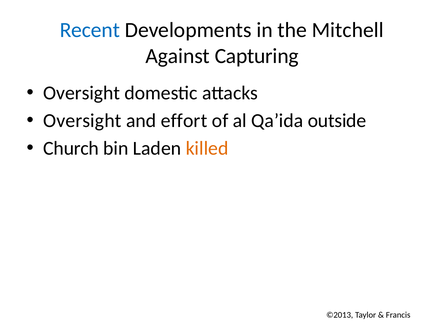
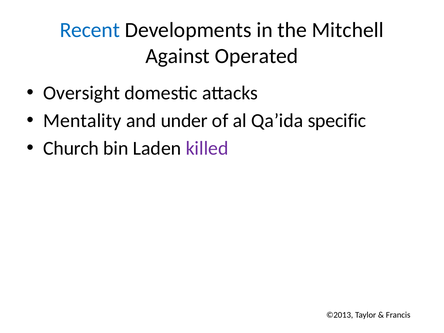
Capturing: Capturing -> Operated
Oversight at (82, 121): Oversight -> Mentality
effort: effort -> under
outside: outside -> specific
killed colour: orange -> purple
